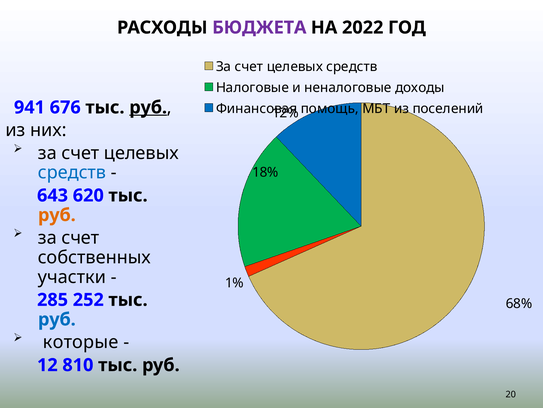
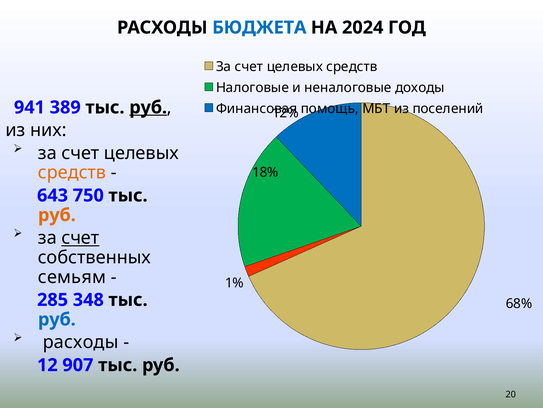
БЮДЖЕТА colour: purple -> blue
2022: 2022 -> 2024
676: 676 -> 389
средств at (72, 172) colour: blue -> orange
620: 620 -> 750
счет at (80, 237) underline: none -> present
участки: участки -> семьям
252: 252 -> 348
которые at (81, 342): которые -> расходы
810: 810 -> 907
